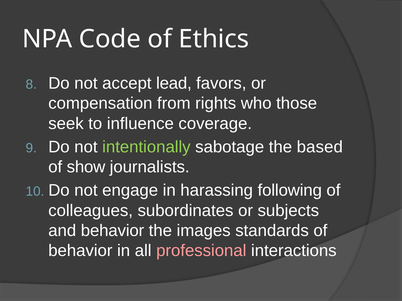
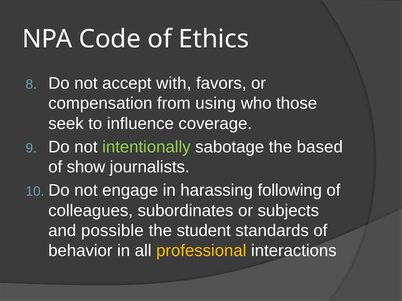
lead: lead -> with
rights: rights -> using
and behavior: behavior -> possible
images: images -> student
professional colour: pink -> yellow
